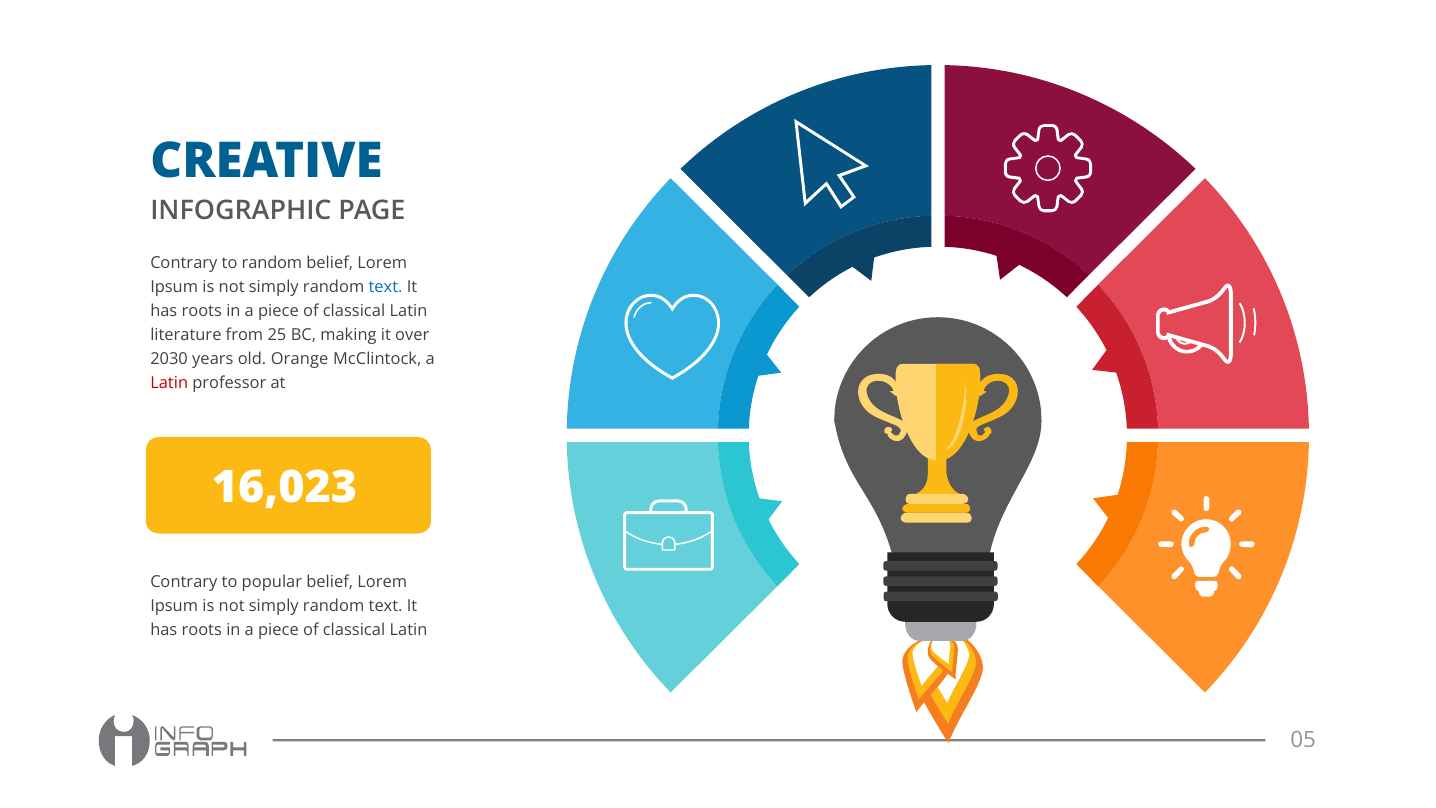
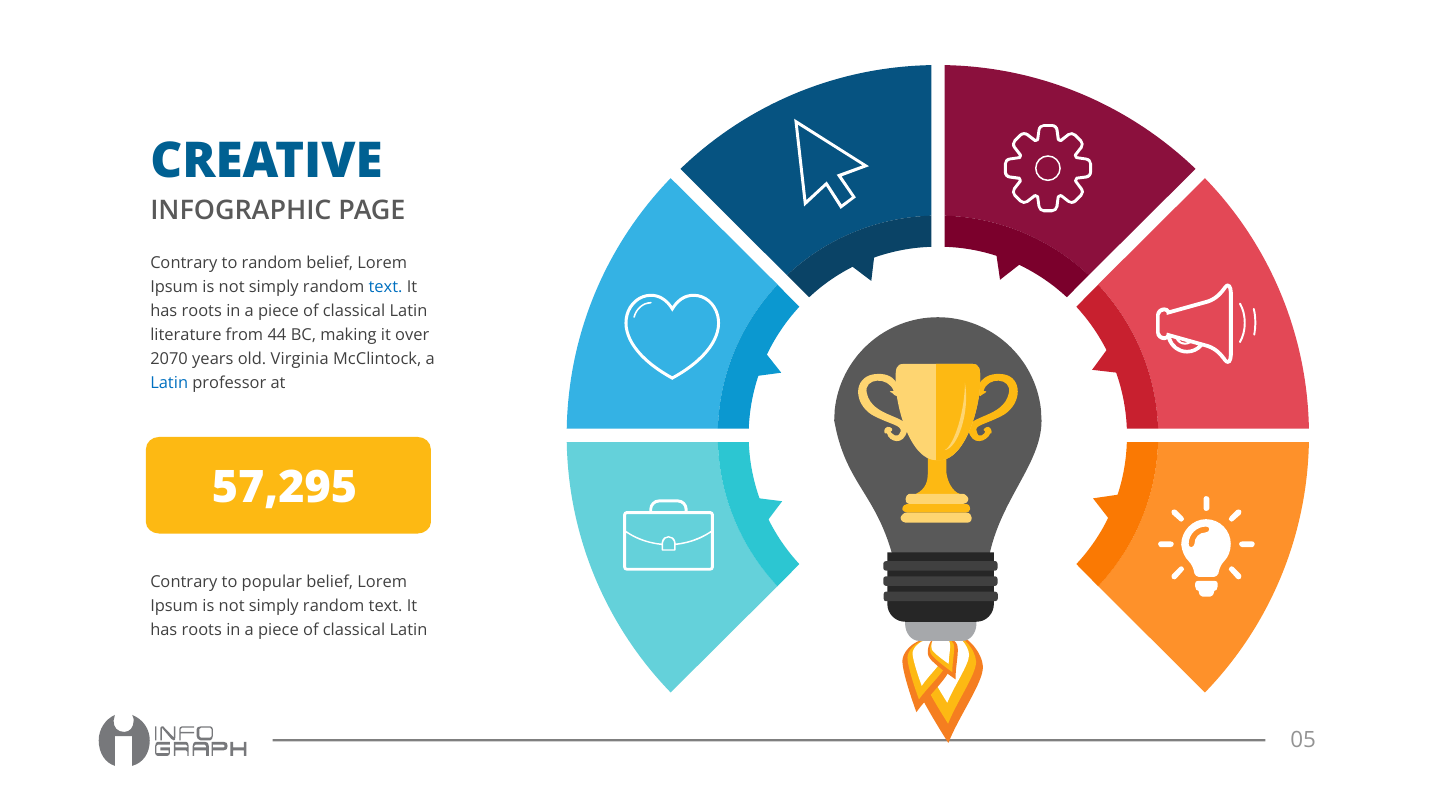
25: 25 -> 44
2030: 2030 -> 2070
Orange: Orange -> Virginia
Latin at (169, 383) colour: red -> blue
16,023: 16,023 -> 57,295
